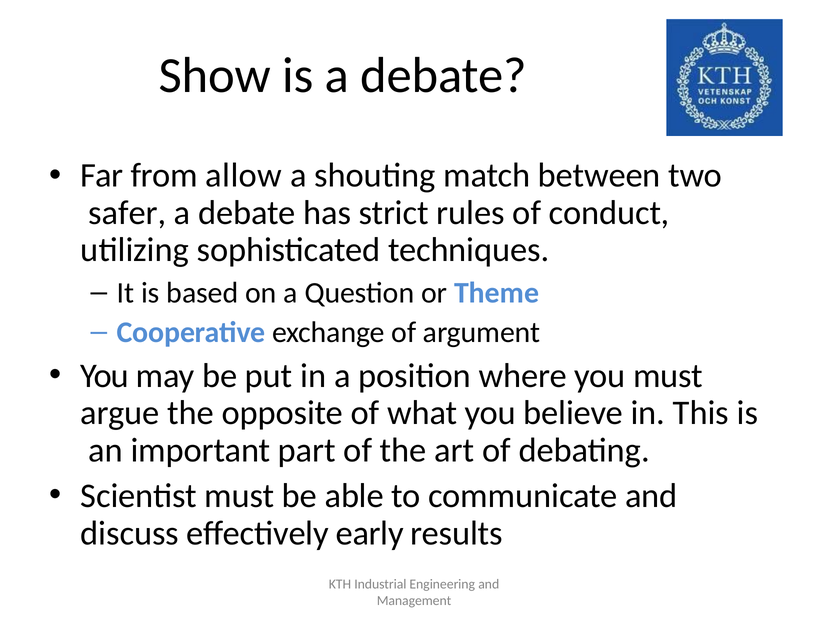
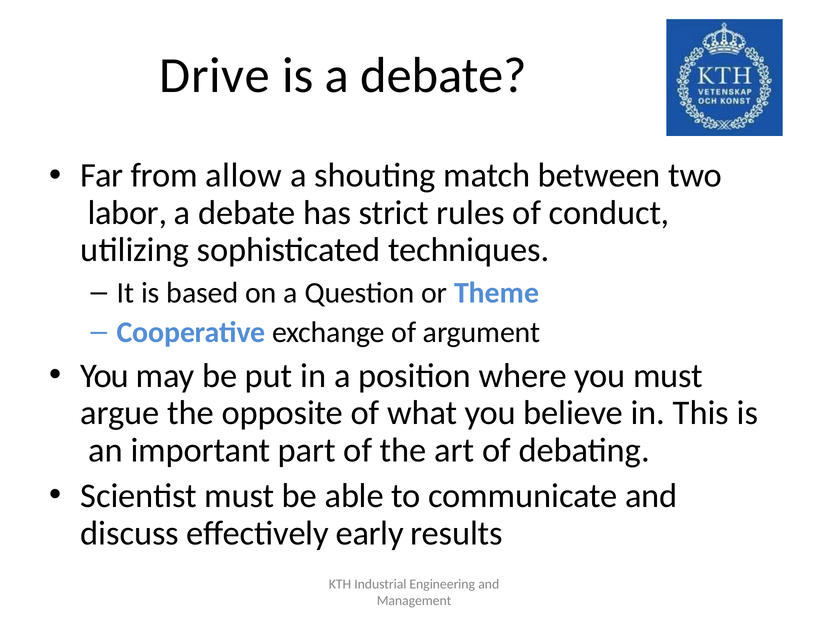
Show: Show -> Drive
safer: safer -> labor
